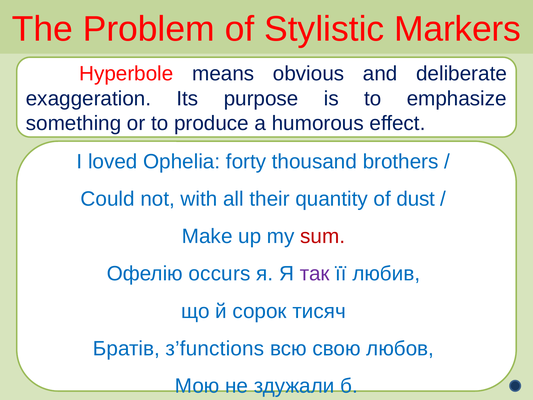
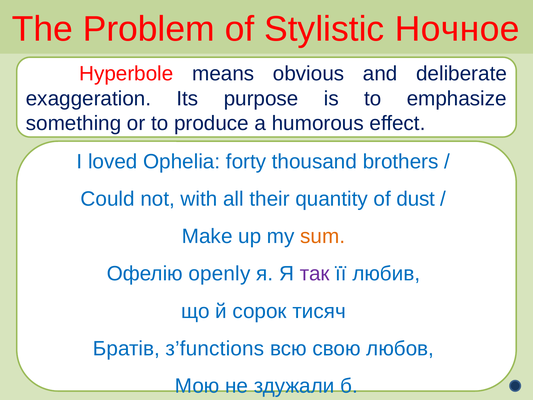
Markers: Markers -> Ночное
sum colour: red -> orange
occurs: occurs -> openly
